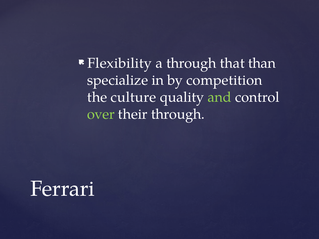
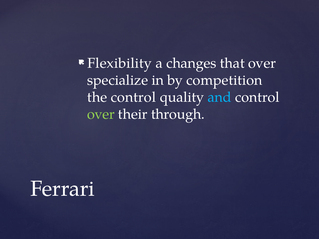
a through: through -> changes
that than: than -> over
the culture: culture -> control
and colour: light green -> light blue
